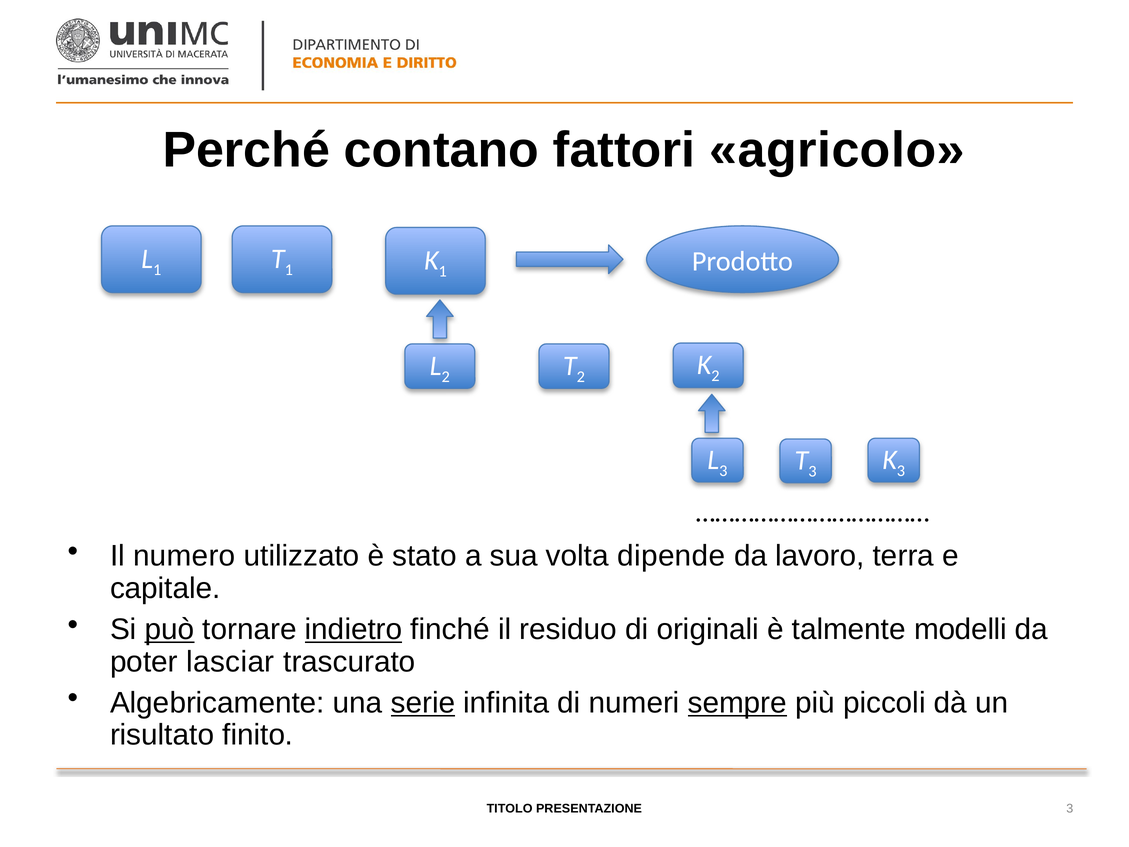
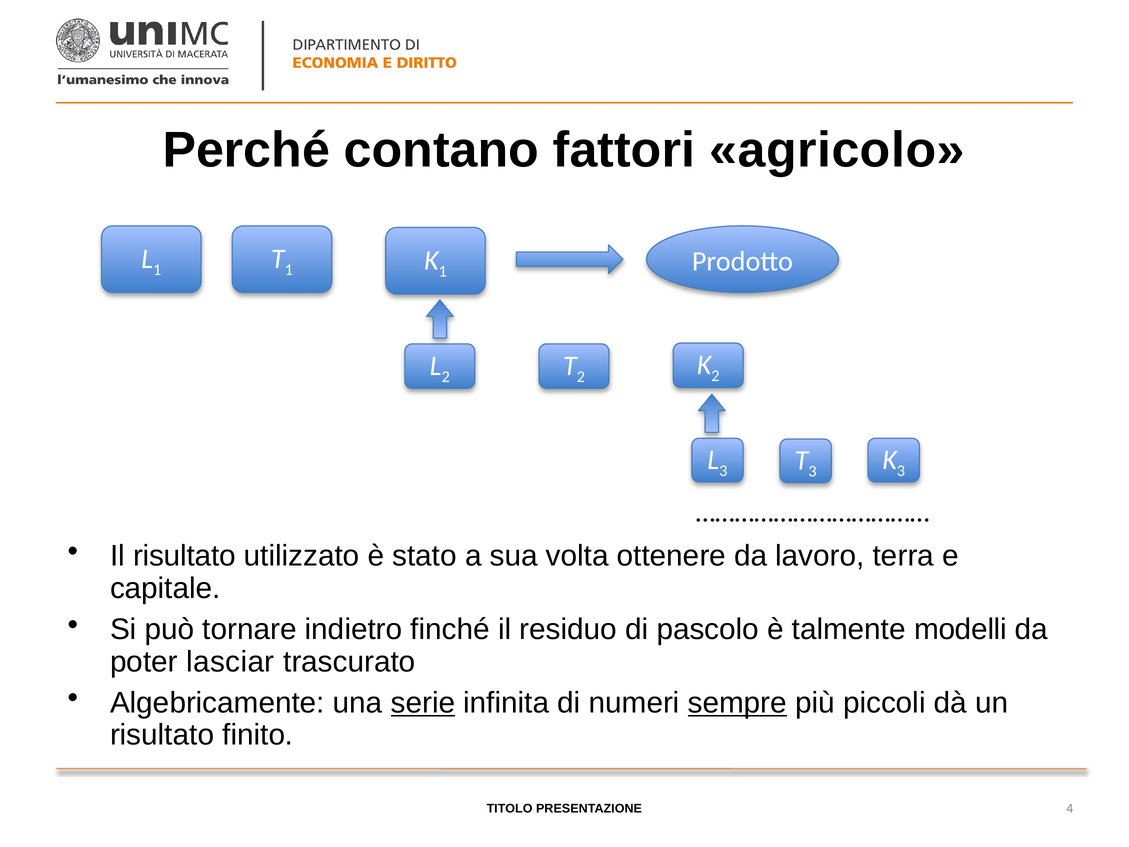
Il numero: numero -> risultato
dipende: dipende -> ottenere
può underline: present -> none
indietro underline: present -> none
originali: originali -> pascolo
PRESENTAZIONE 3: 3 -> 4
